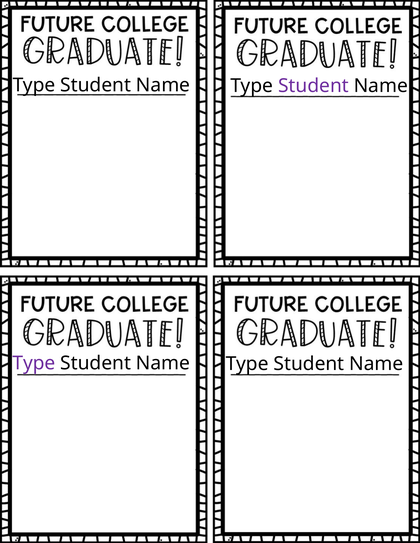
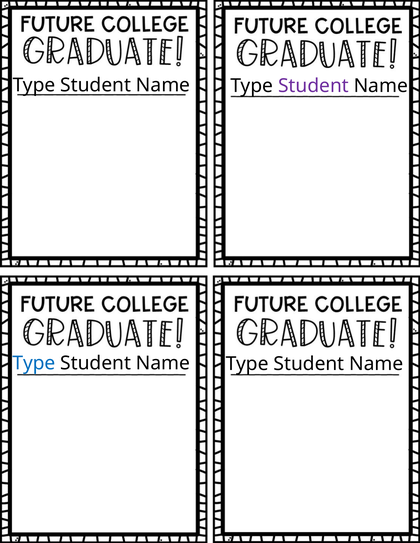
Type at (34, 364) colour: purple -> blue
